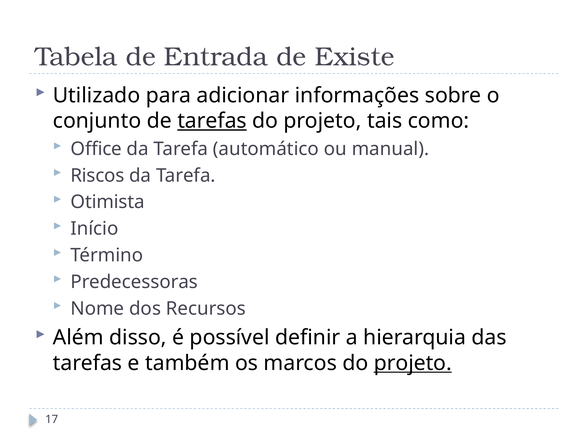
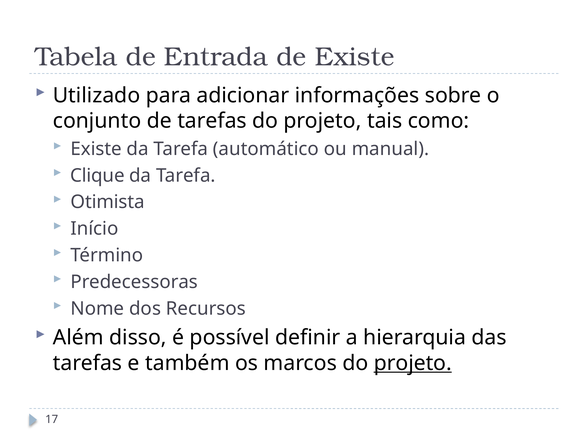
tarefas at (212, 121) underline: present -> none
Office at (96, 149): Office -> Existe
Riscos: Riscos -> Clique
